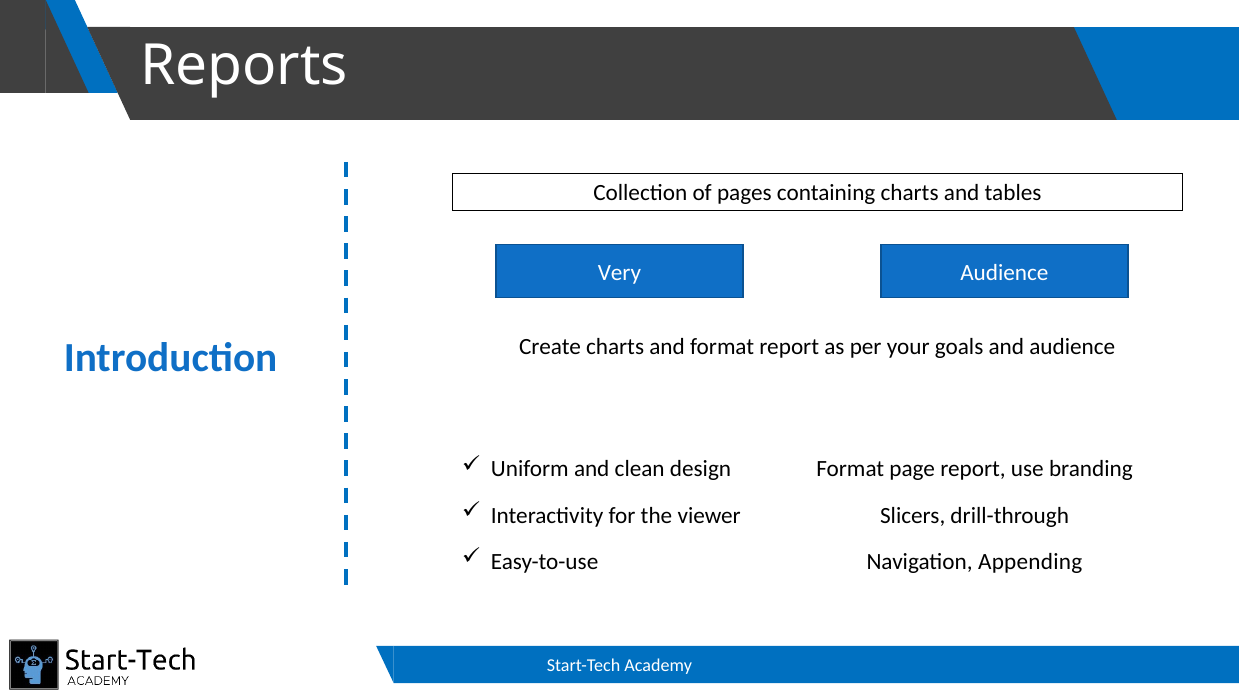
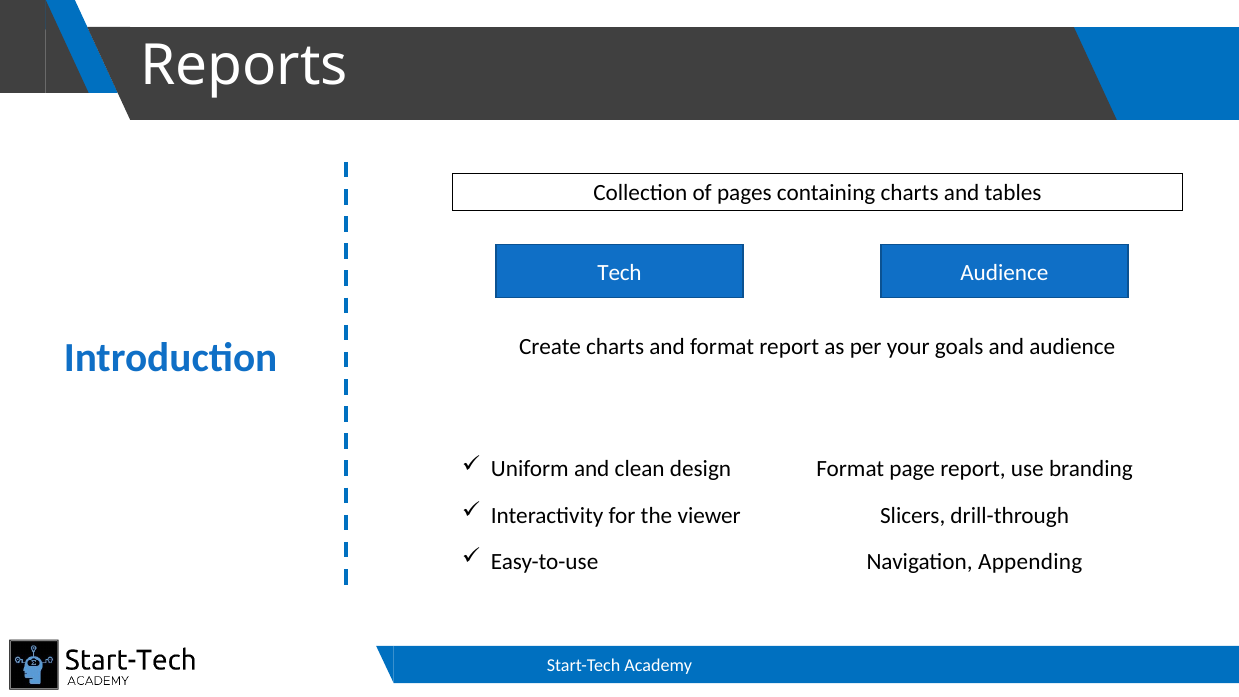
Very: Very -> Tech
